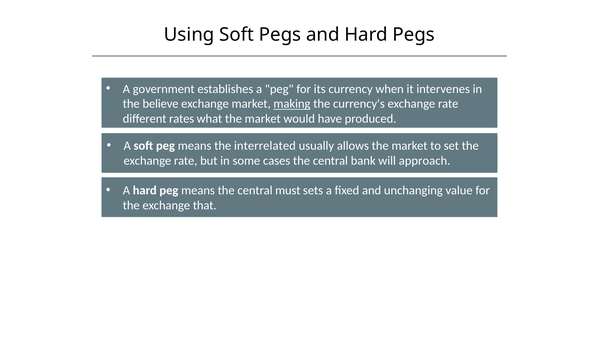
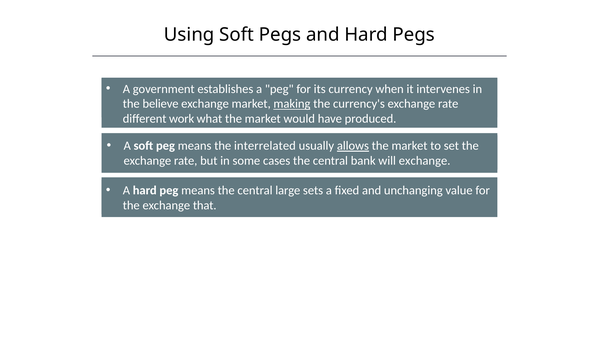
rates: rates -> work
allows underline: none -> present
will approach: approach -> exchange
must: must -> large
